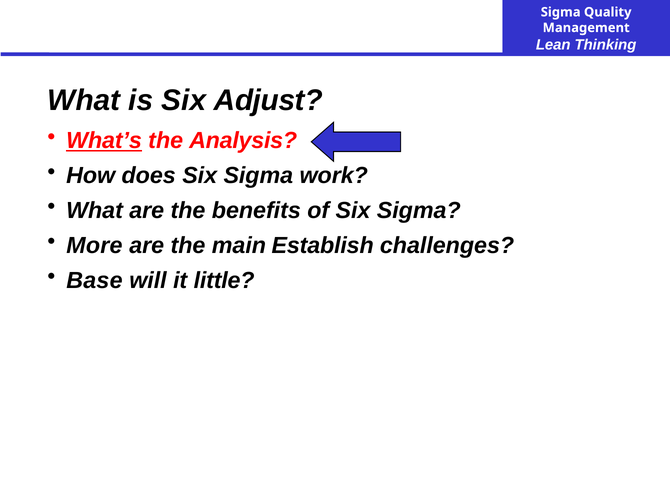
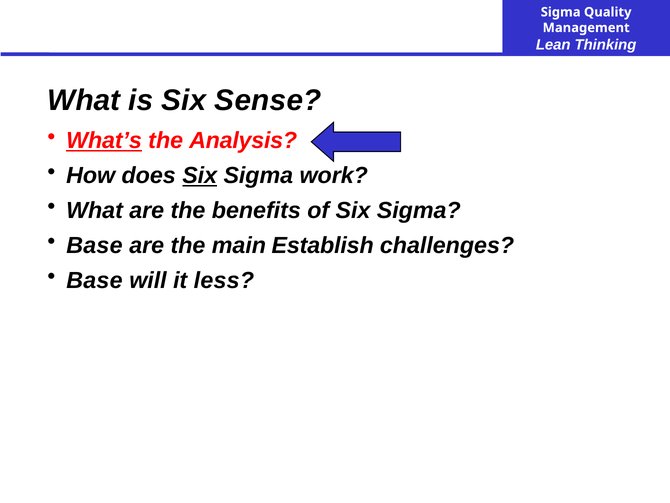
Adjust: Adjust -> Sense
Six at (200, 175) underline: none -> present
More at (94, 245): More -> Base
little: little -> less
